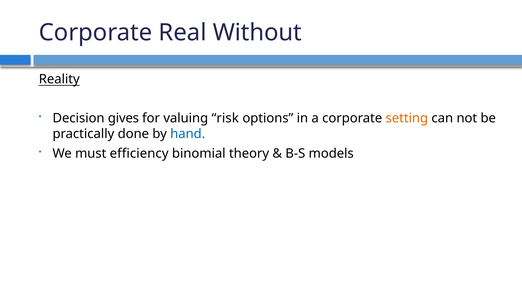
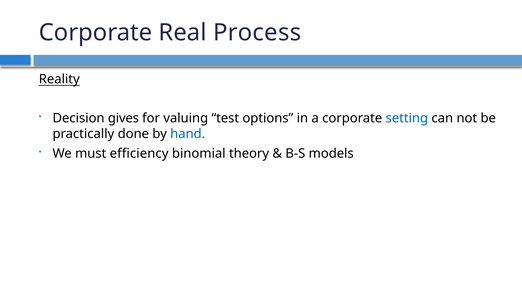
Without: Without -> Process
risk: risk -> test
setting colour: orange -> blue
